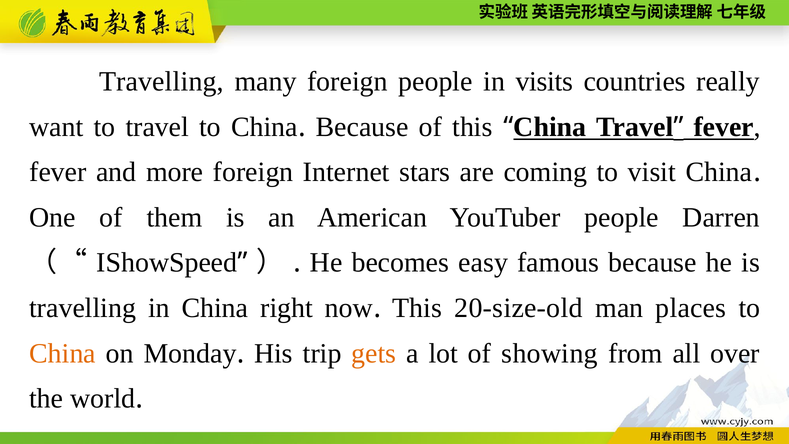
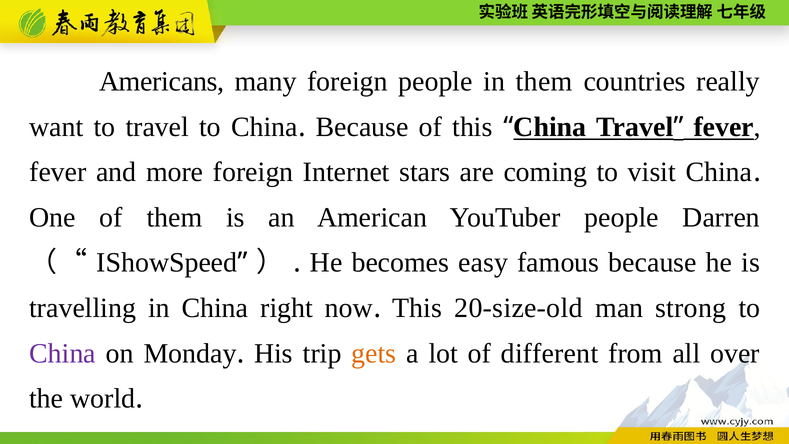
Travelling at (161, 82): Travelling -> Americans
in visits: visits -> them
places: places -> strong
China at (63, 353) colour: orange -> purple
showing: showing -> different
